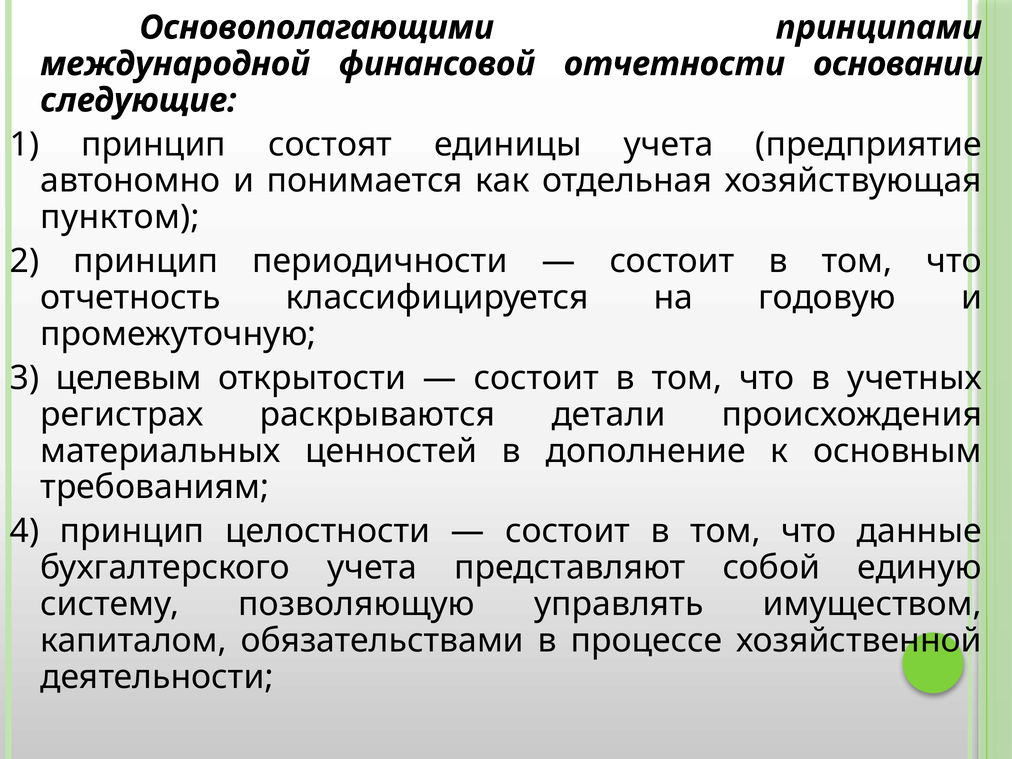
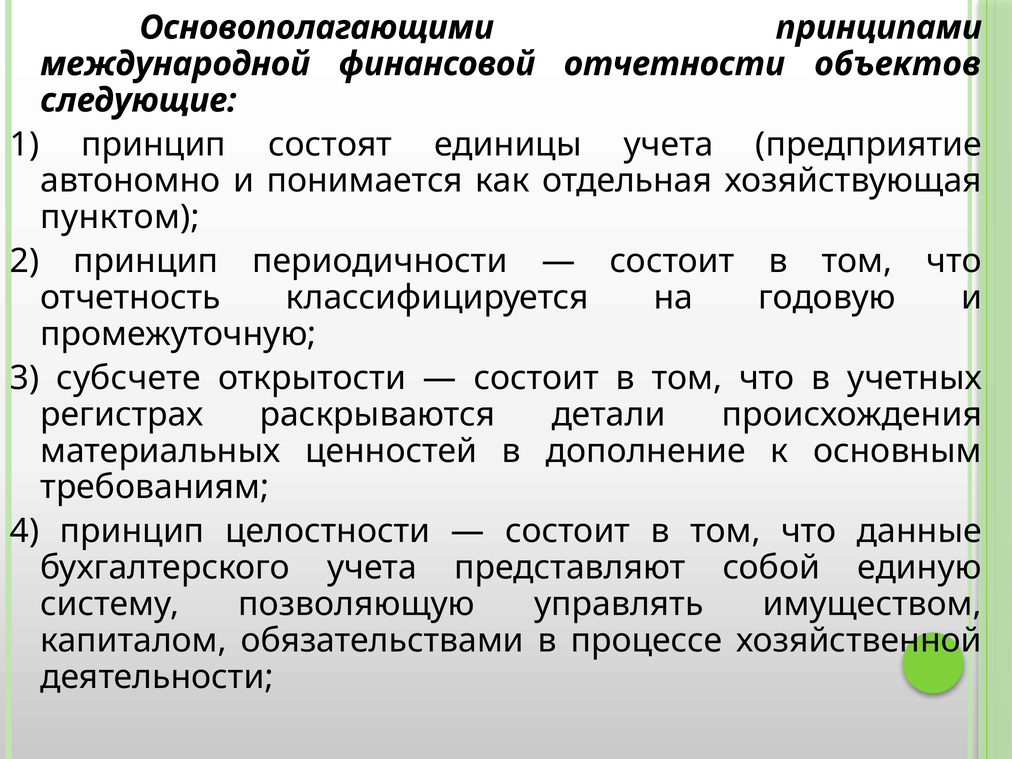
основании: основании -> объектов
целевым: целевым -> субсчете
